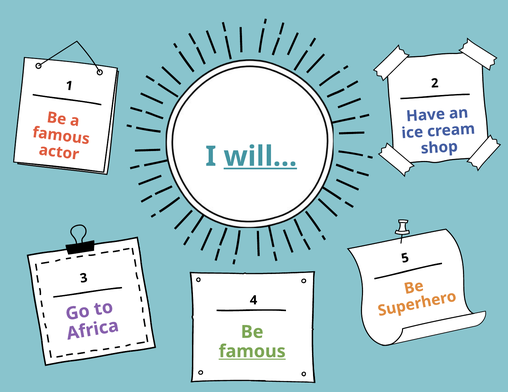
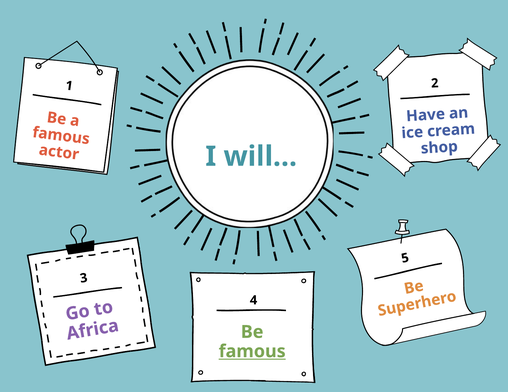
will… underline: present -> none
